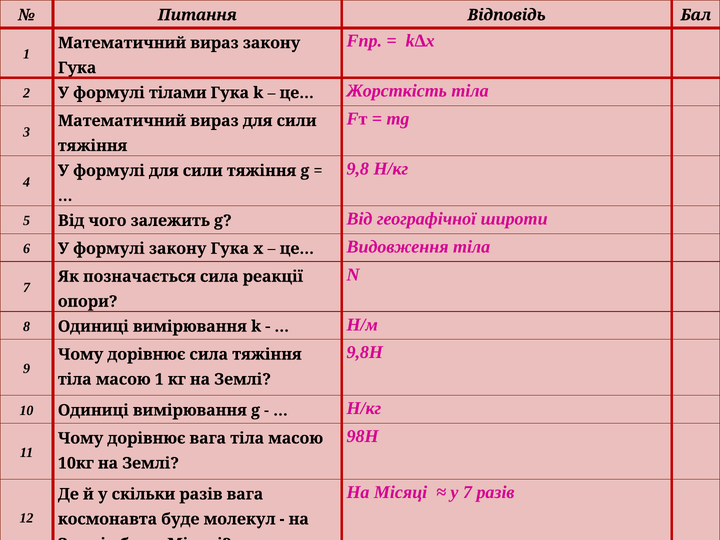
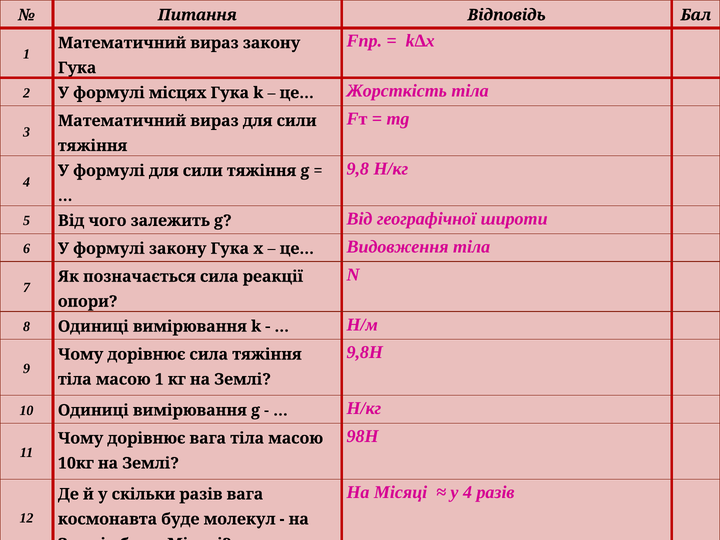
тілами: тілами -> місцях
у 7: 7 -> 4
